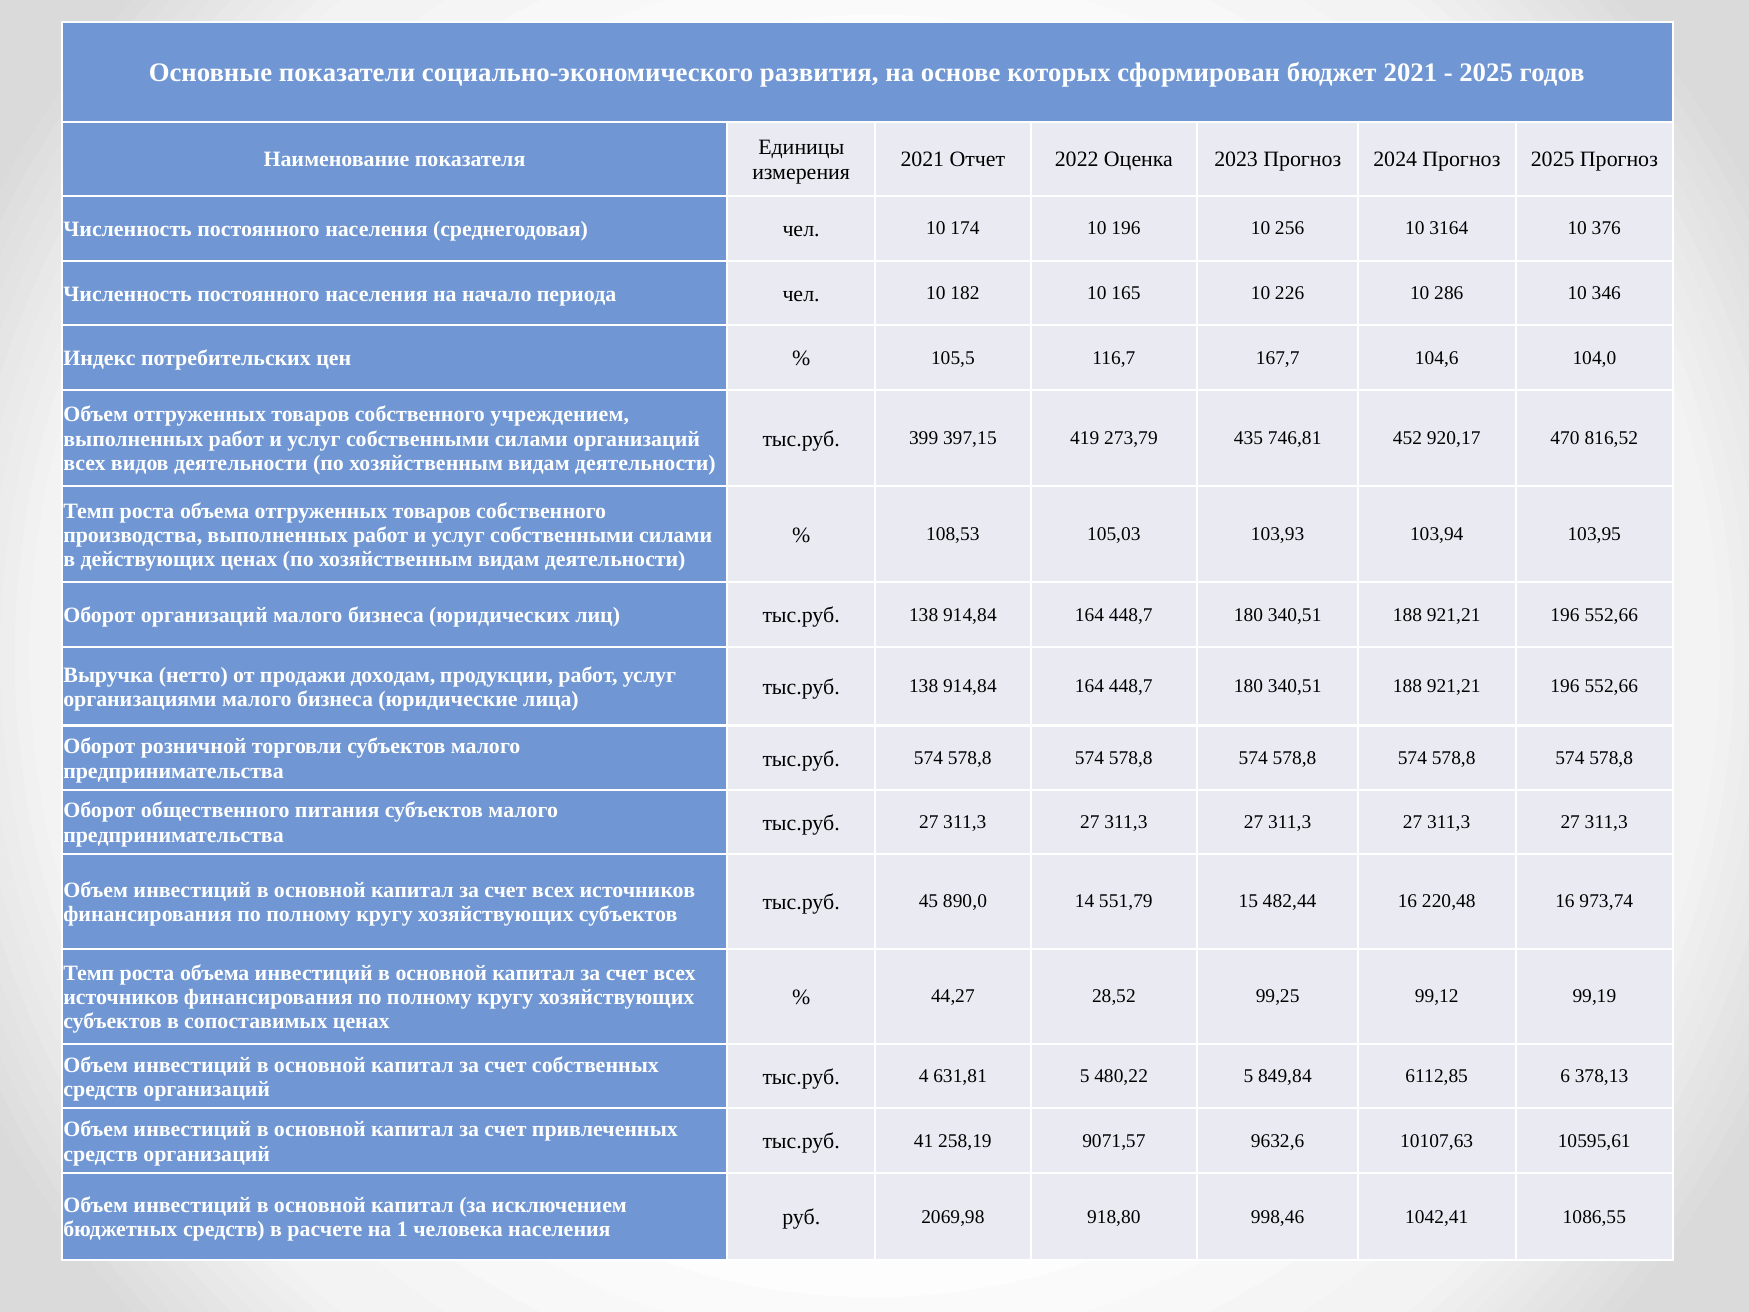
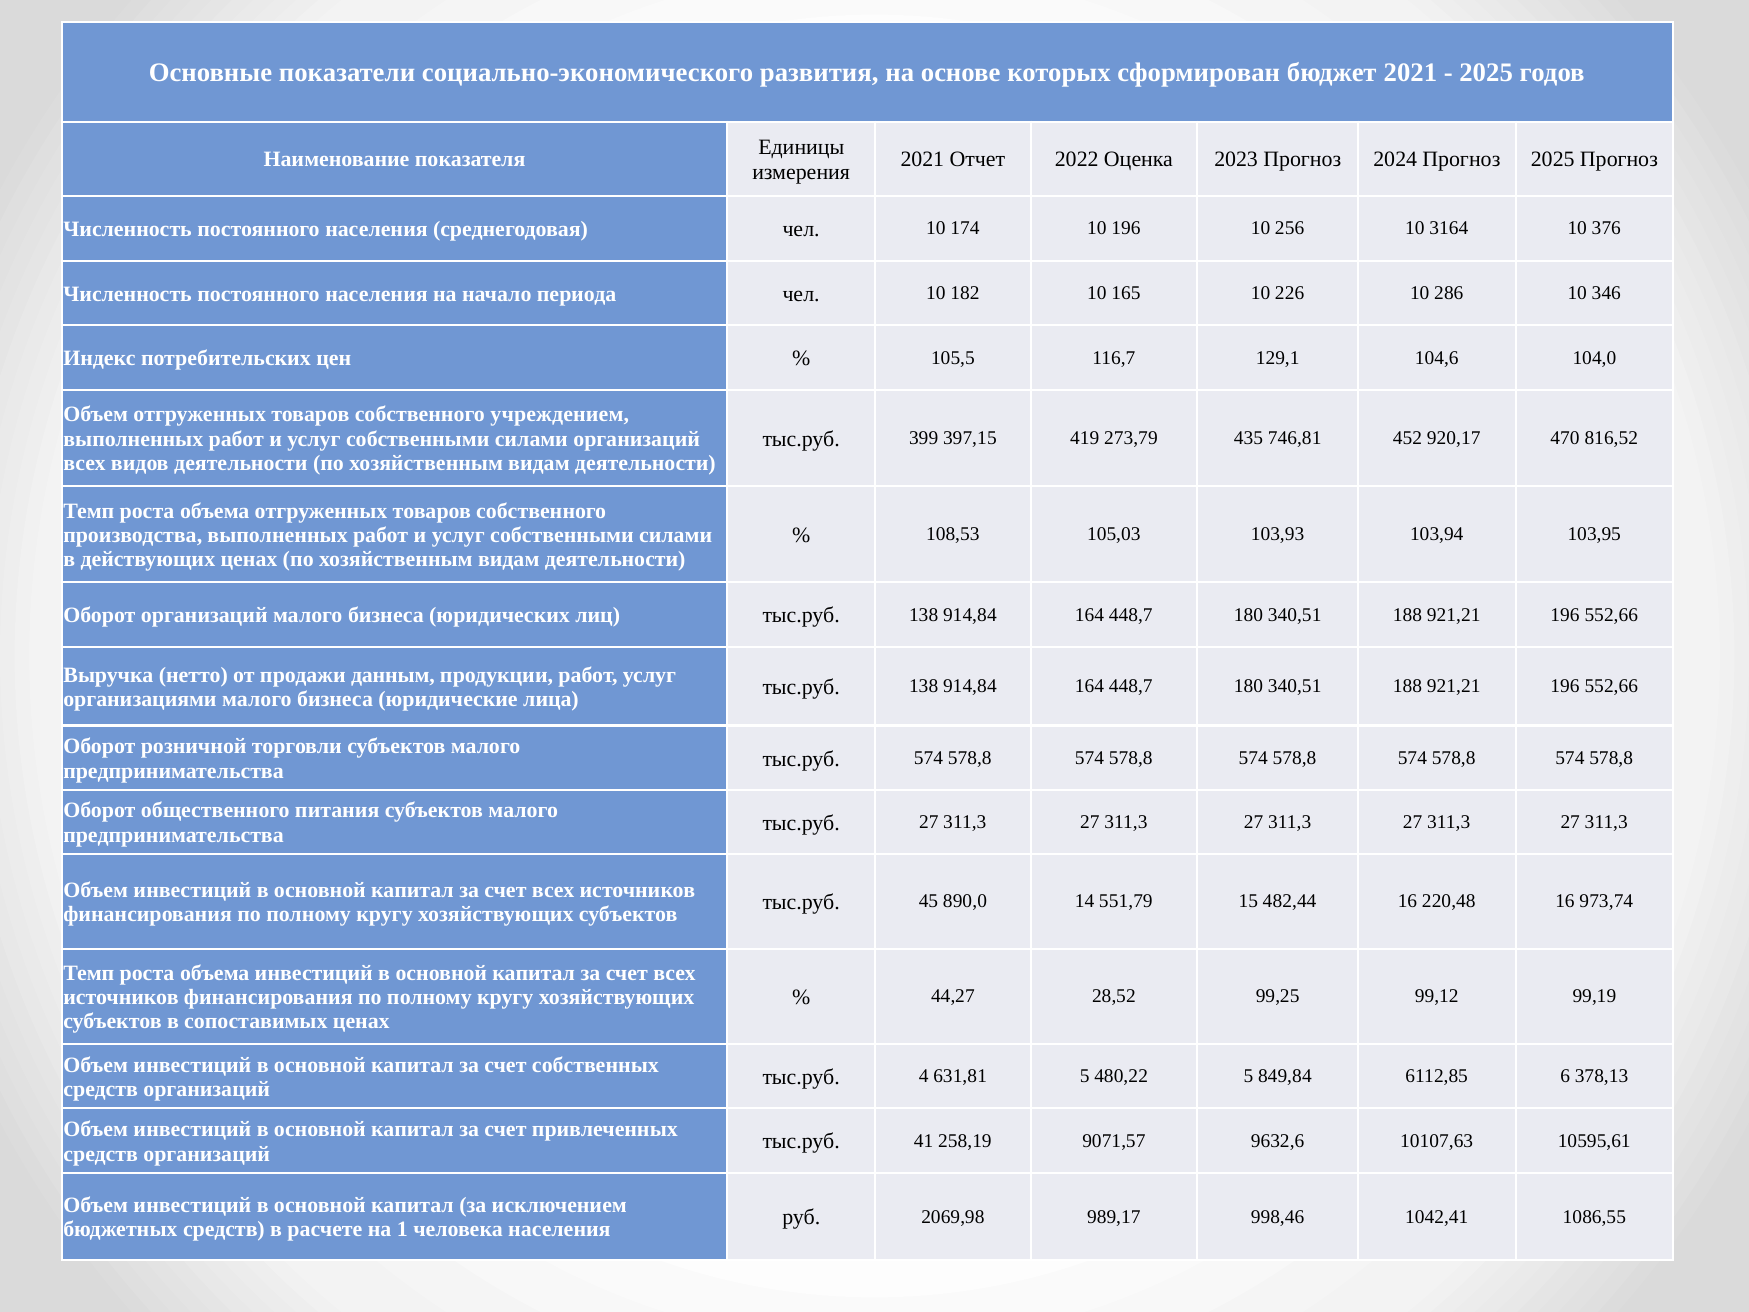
167,7: 167,7 -> 129,1
доходам: доходам -> данным
918,80: 918,80 -> 989,17
